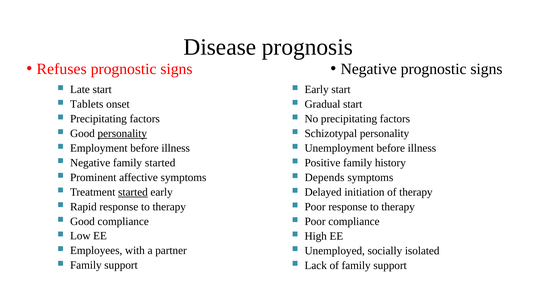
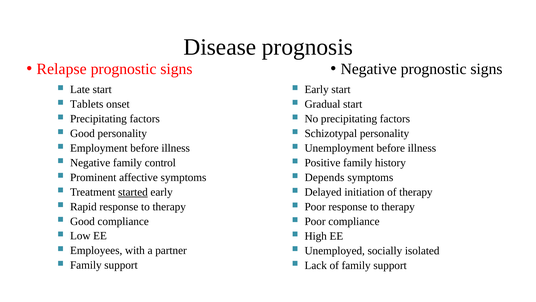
Refuses: Refuses -> Relapse
personality at (122, 133) underline: present -> none
family started: started -> control
